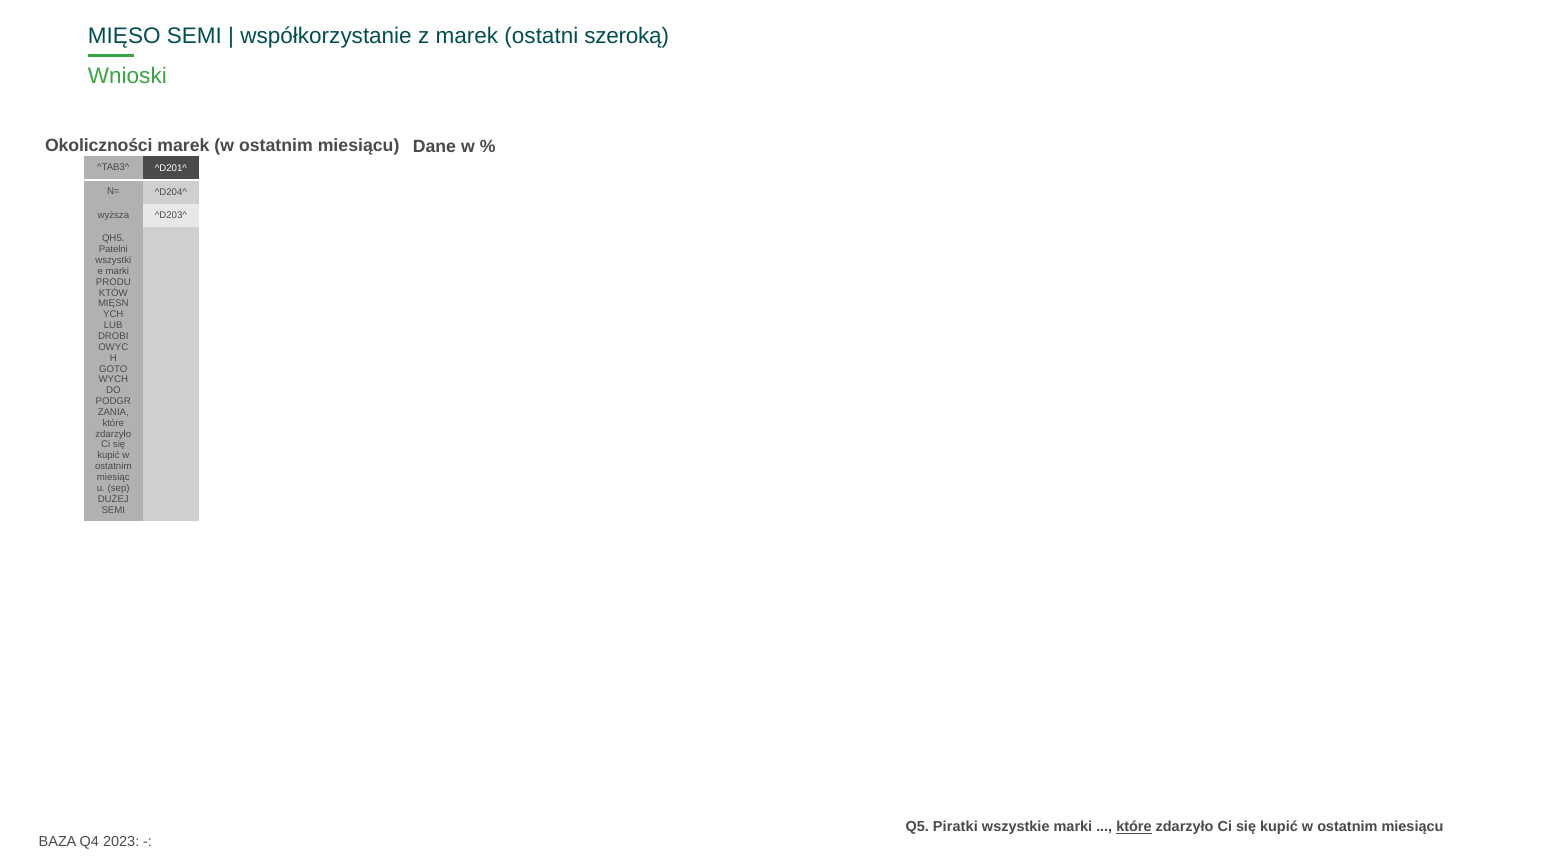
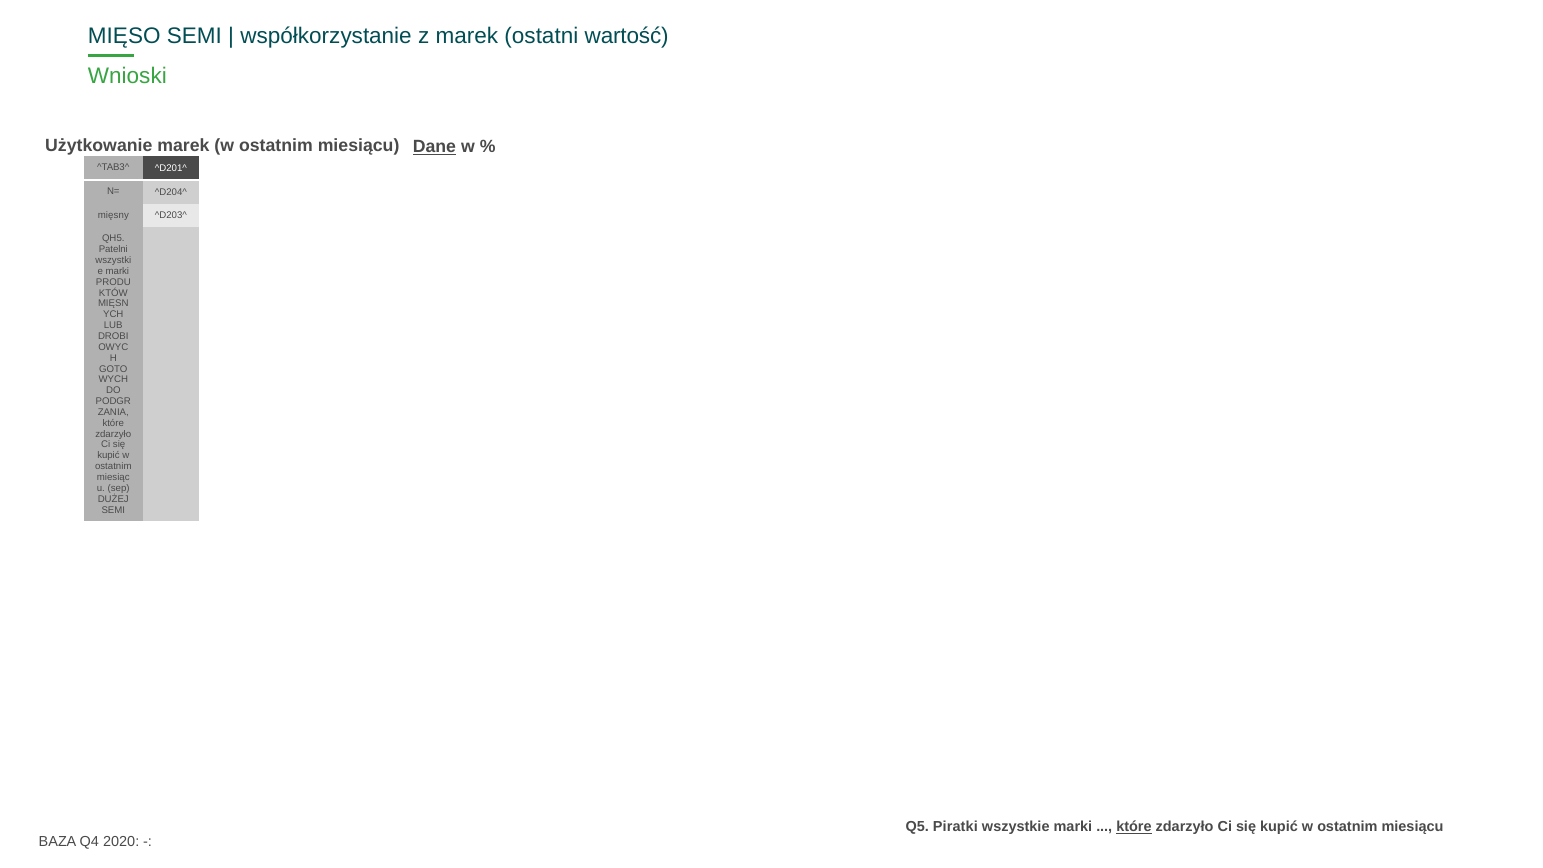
szeroką: szeroką -> wartość
Okoliczności: Okoliczności -> Użytkowanie
Dane underline: none -> present
wyższa: wyższa -> mięsny
2023: 2023 -> 2020
